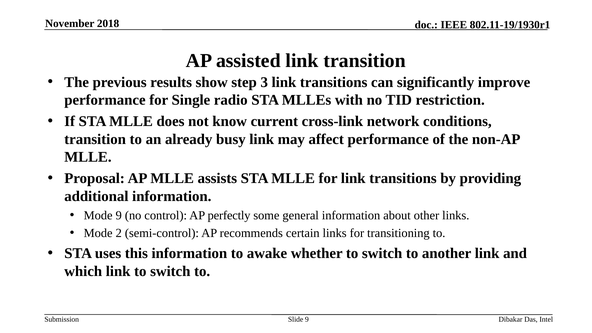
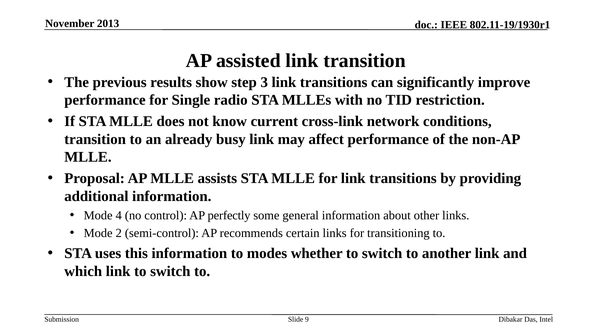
2018: 2018 -> 2013
Mode 9: 9 -> 4
awake: awake -> modes
